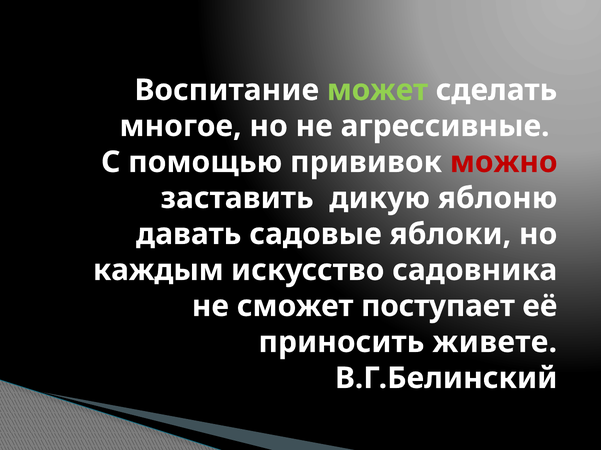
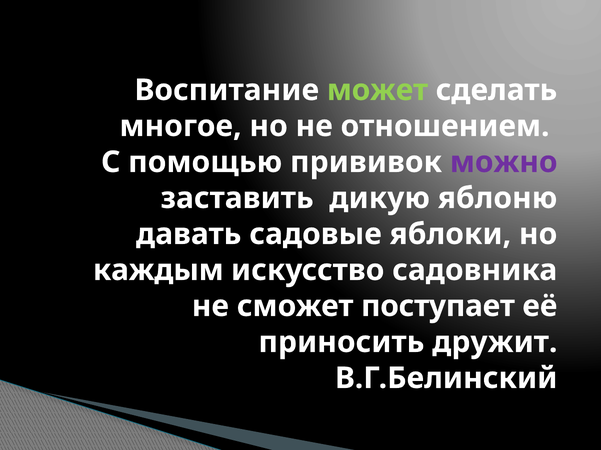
агрессивные: агрессивные -> отношением
можно colour: red -> purple
живете: живете -> дружит
